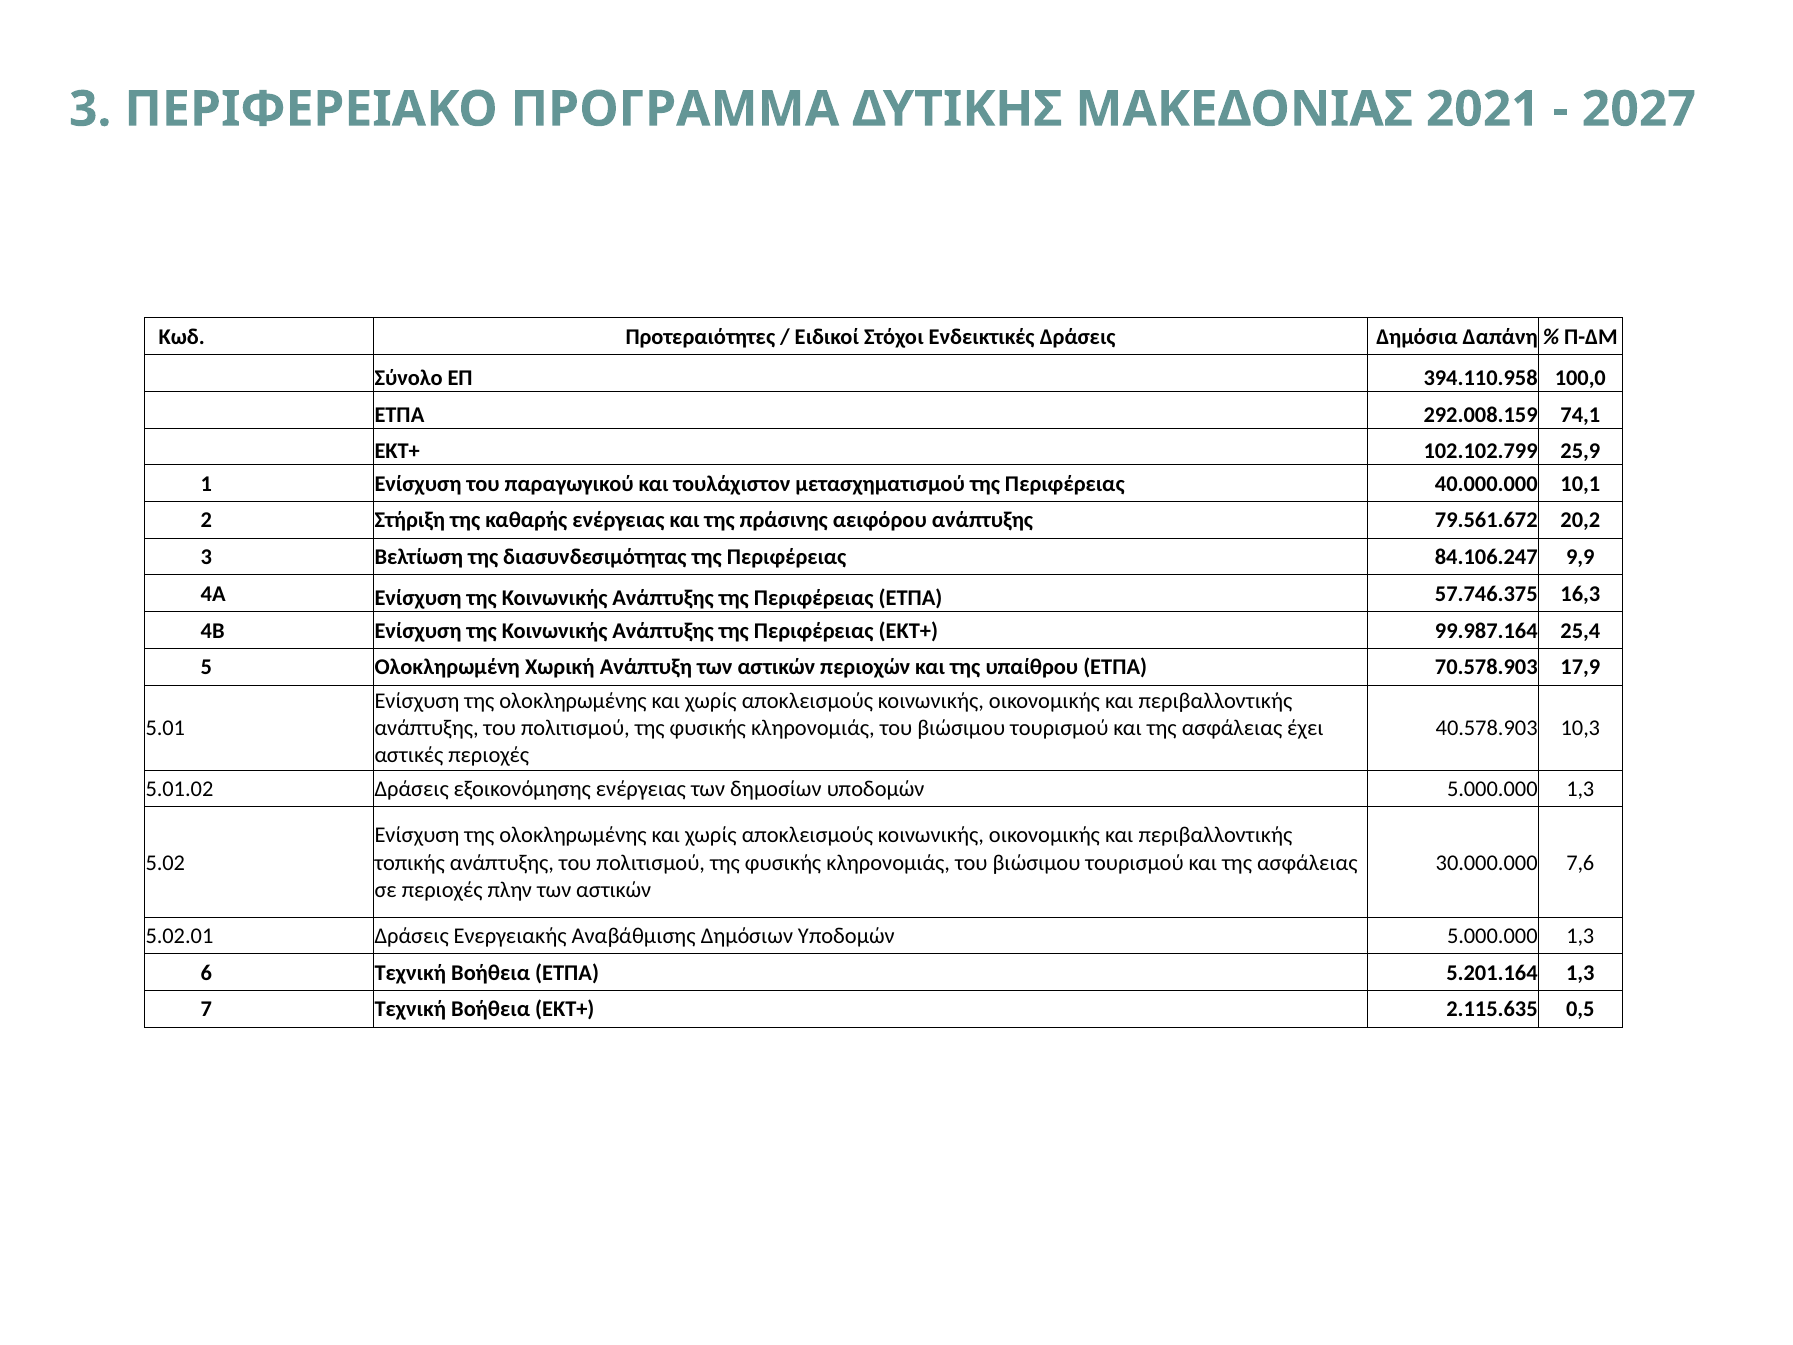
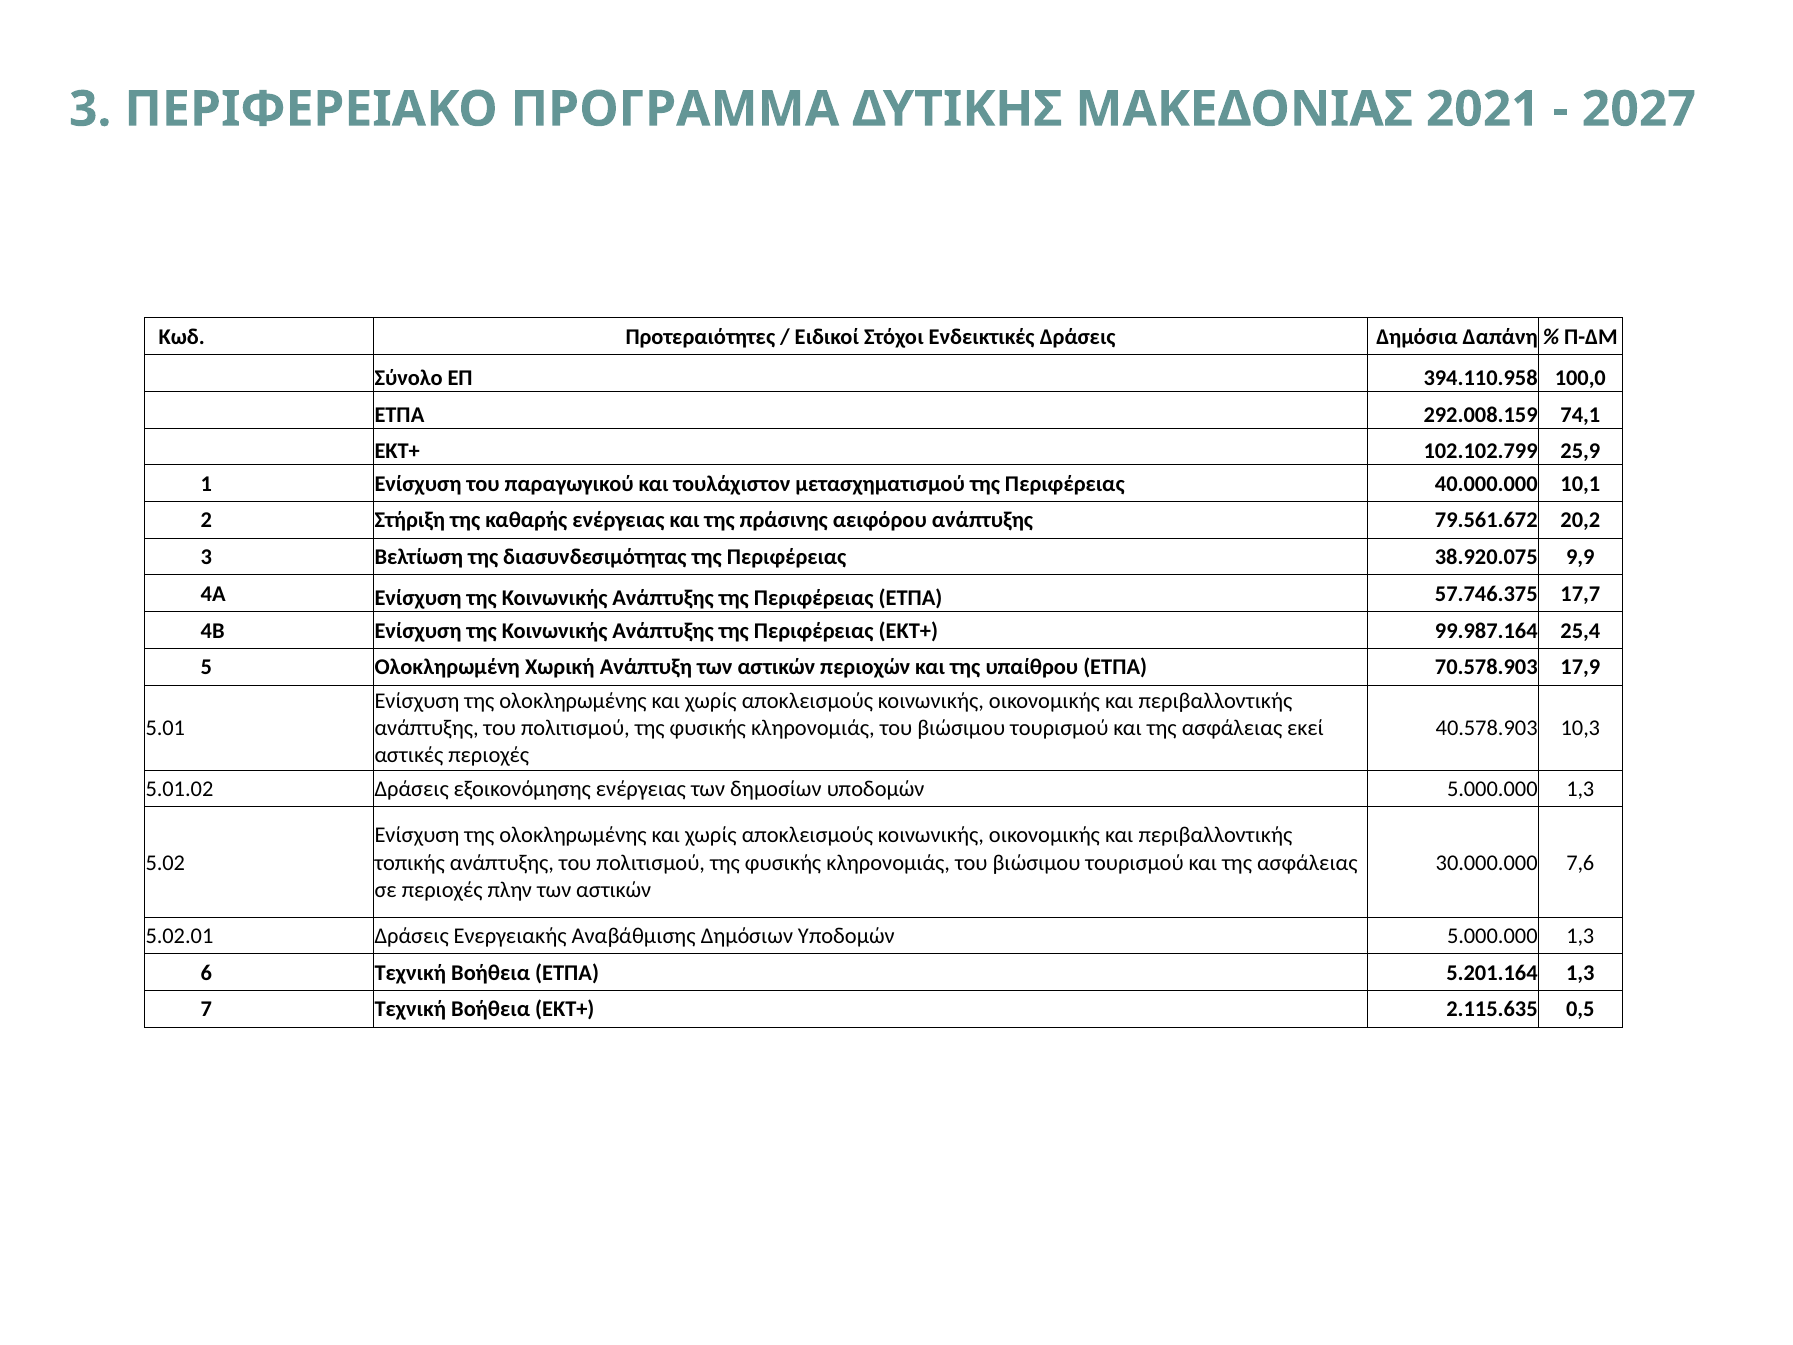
84.106.247: 84.106.247 -> 38.920.075
16,3: 16,3 -> 17,7
έχει: έχει -> εκεί
